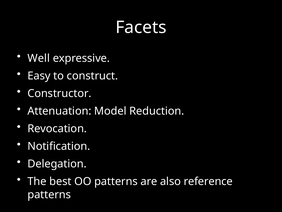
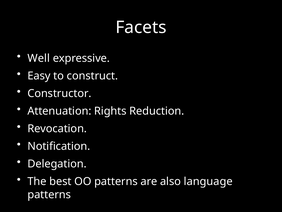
Model: Model -> Rights
reference: reference -> language
